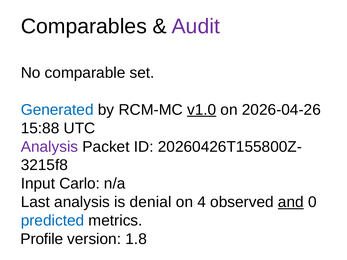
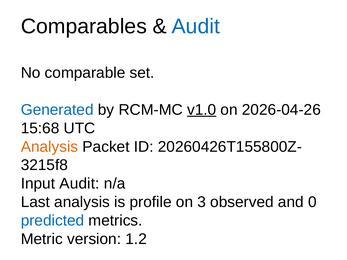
Audit at (196, 26) colour: purple -> blue
15:88: 15:88 -> 15:68
Analysis at (49, 147) colour: purple -> orange
Input Carlo: Carlo -> Audit
denial: denial -> profile
4: 4 -> 3
and underline: present -> none
Profile: Profile -> Metric
1.8: 1.8 -> 1.2
